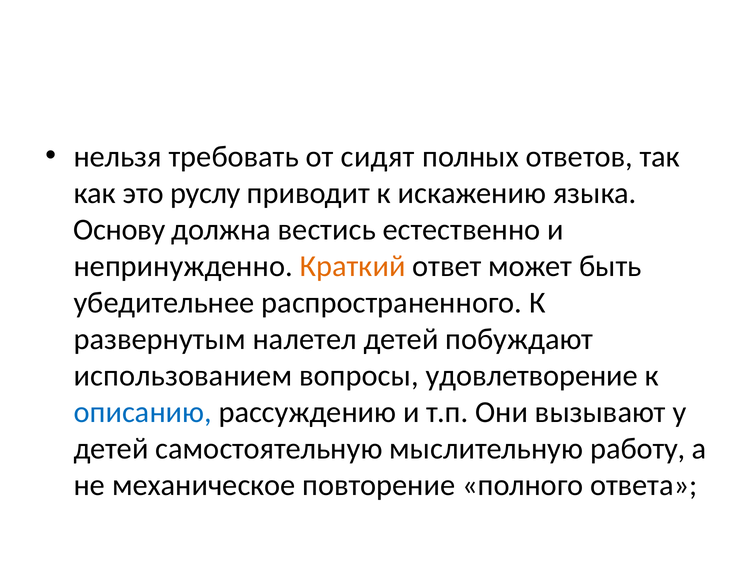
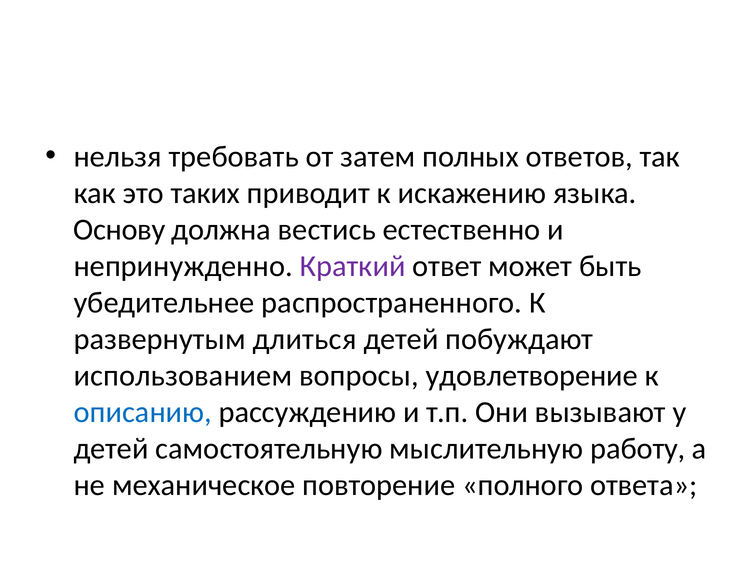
сидят: сидят -> затем
руслу: руслу -> таких
Краткий colour: orange -> purple
налетел: налетел -> длиться
